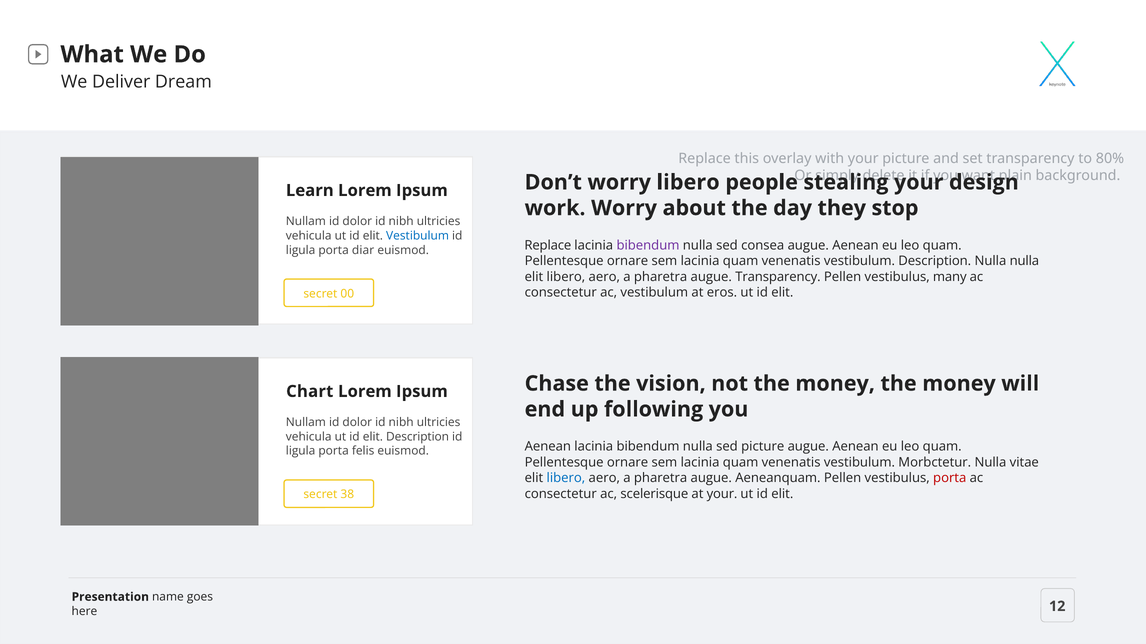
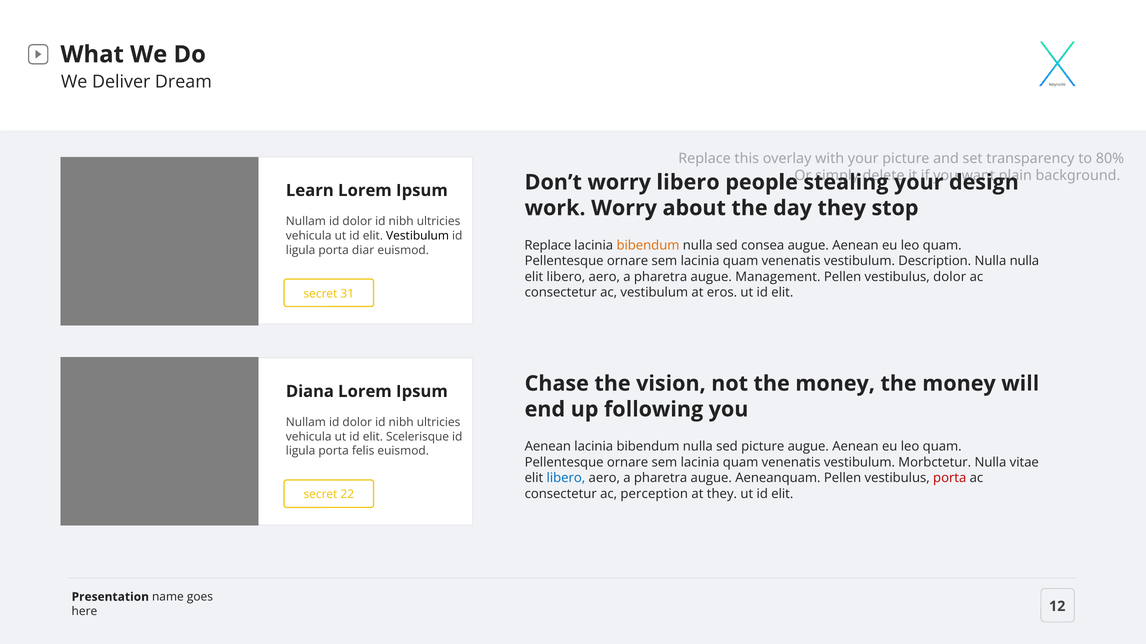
Vestibulum at (418, 236) colour: blue -> black
bibendum at (648, 246) colour: purple -> orange
augue Transparency: Transparency -> Management
vestibulus many: many -> dolor
00: 00 -> 31
Chart: Chart -> Diana
elit Description: Description -> Scelerisque
scelerisque: scelerisque -> perception
at your: your -> they
38: 38 -> 22
